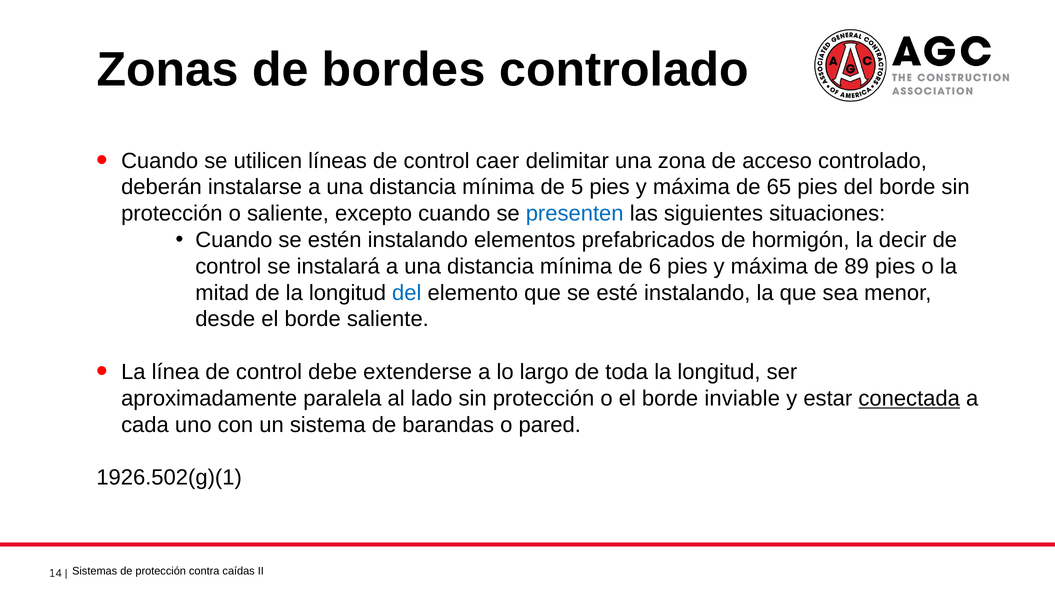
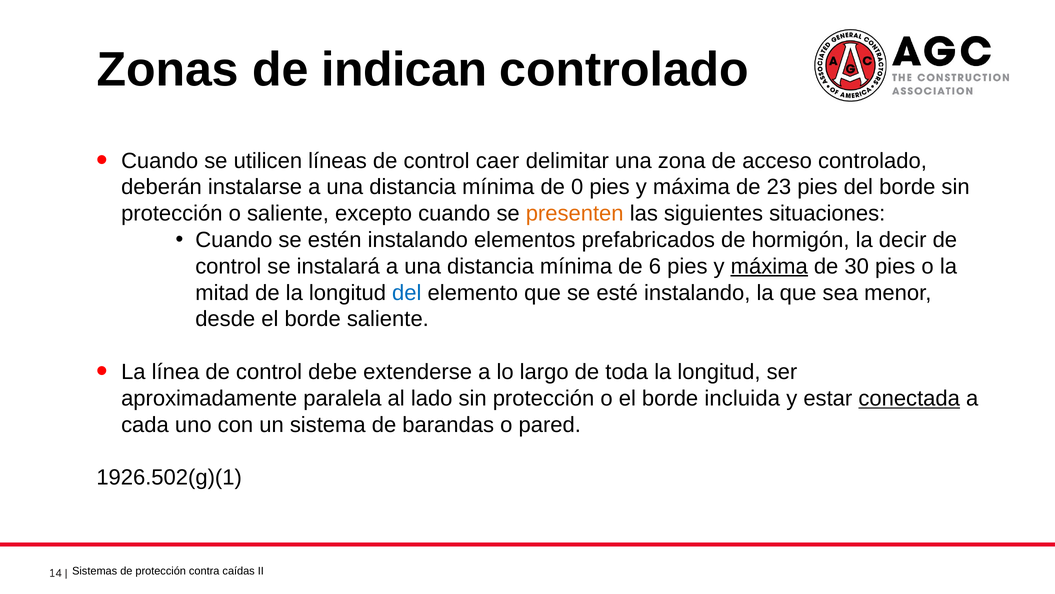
bordes: bordes -> indican
5: 5 -> 0
65: 65 -> 23
presenten colour: blue -> orange
máxima at (769, 266) underline: none -> present
89: 89 -> 30
inviable: inviable -> incluida
